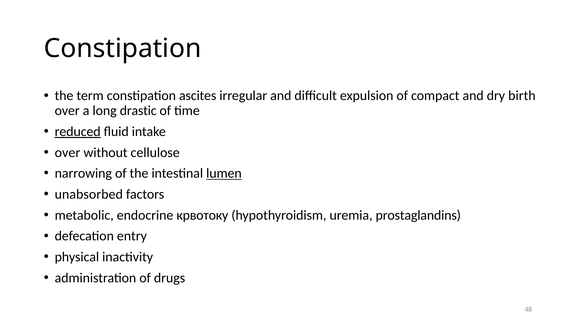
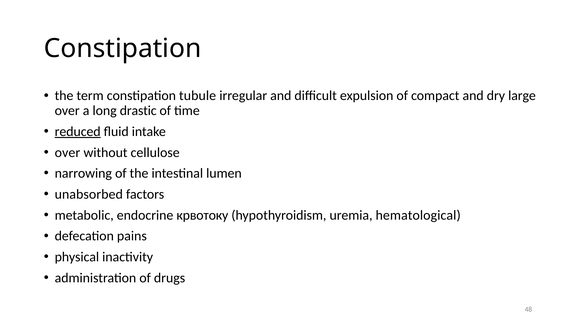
ascites: ascites -> tubule
birth: birth -> large
lumen underline: present -> none
prostaglandins: prostaglandins -> hematological
entry: entry -> pains
